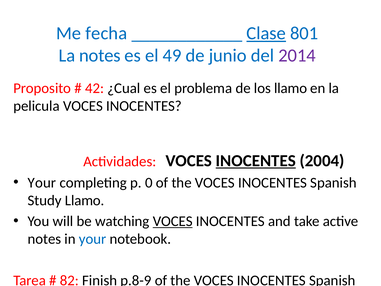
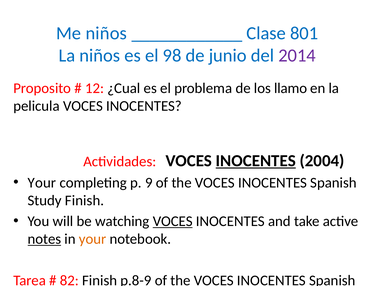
Me fecha: fecha -> niños
Clase underline: present -> none
La notes: notes -> niños
49: 49 -> 98
42: 42 -> 12
0: 0 -> 9
Study Llamo: Llamo -> Finish
notes at (44, 239) underline: none -> present
your at (93, 239) colour: blue -> orange
